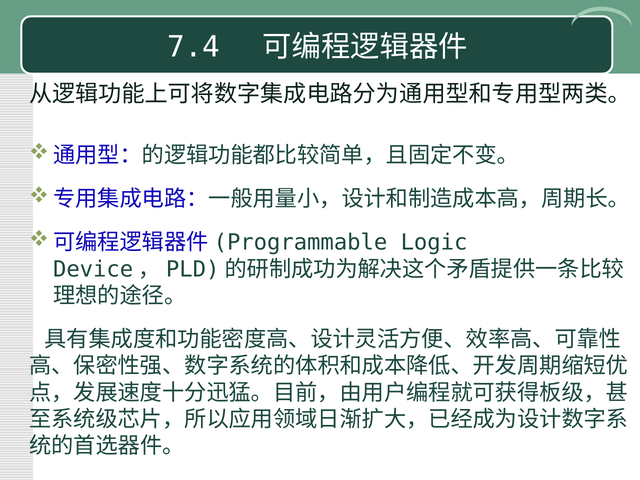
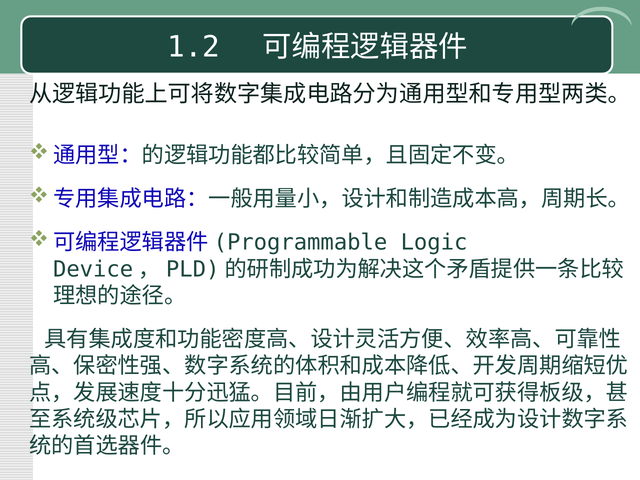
7.4: 7.4 -> 1.2
